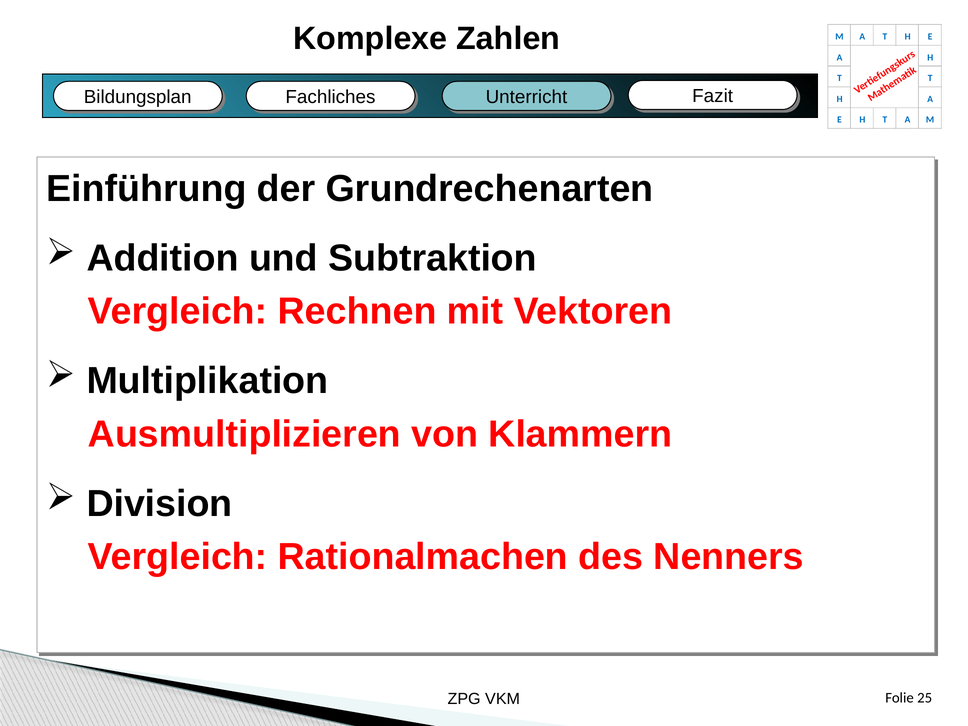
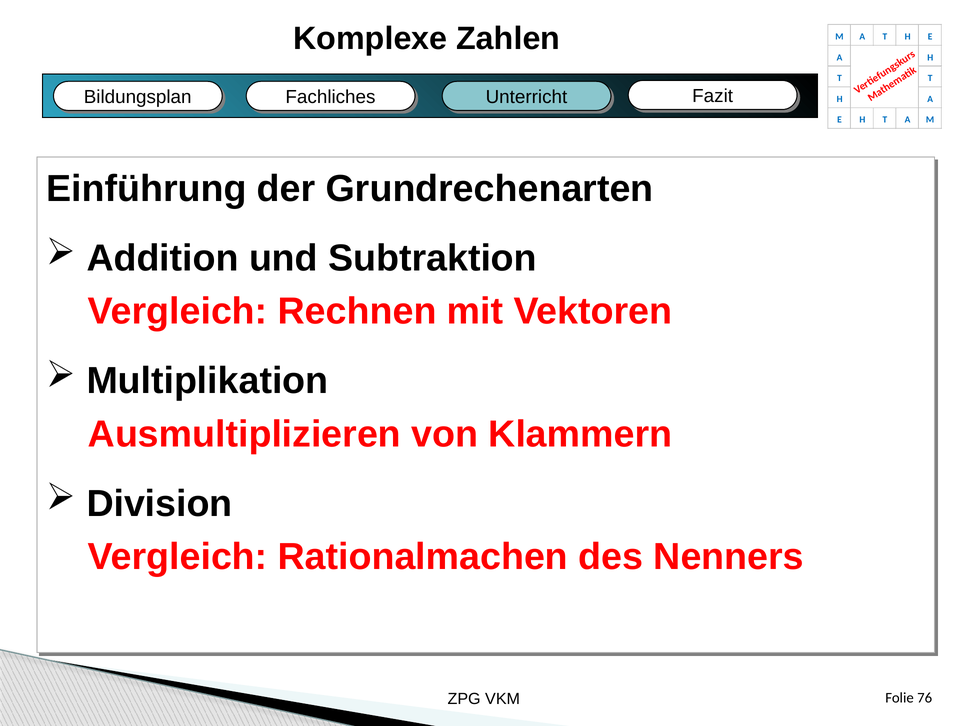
25: 25 -> 76
